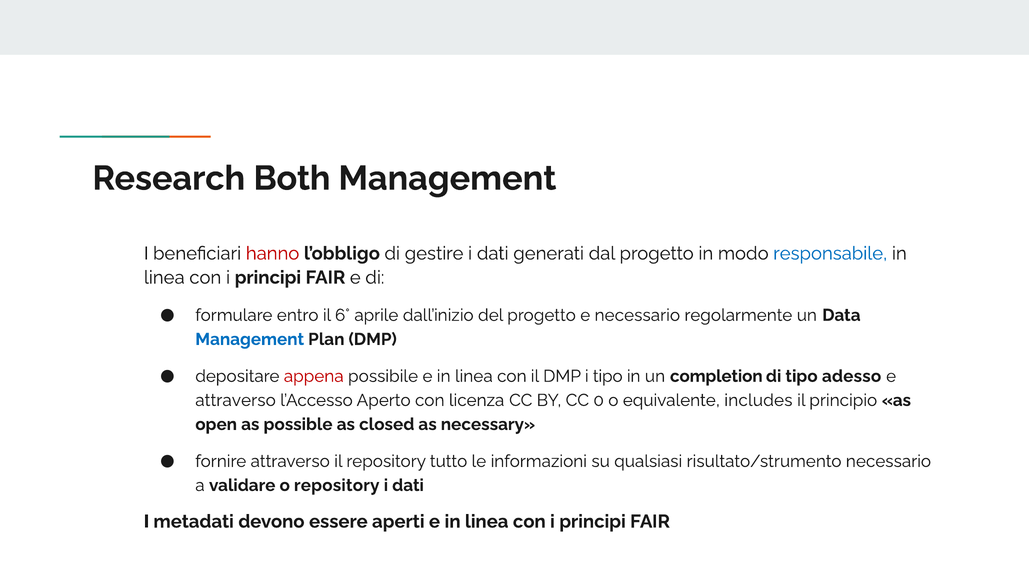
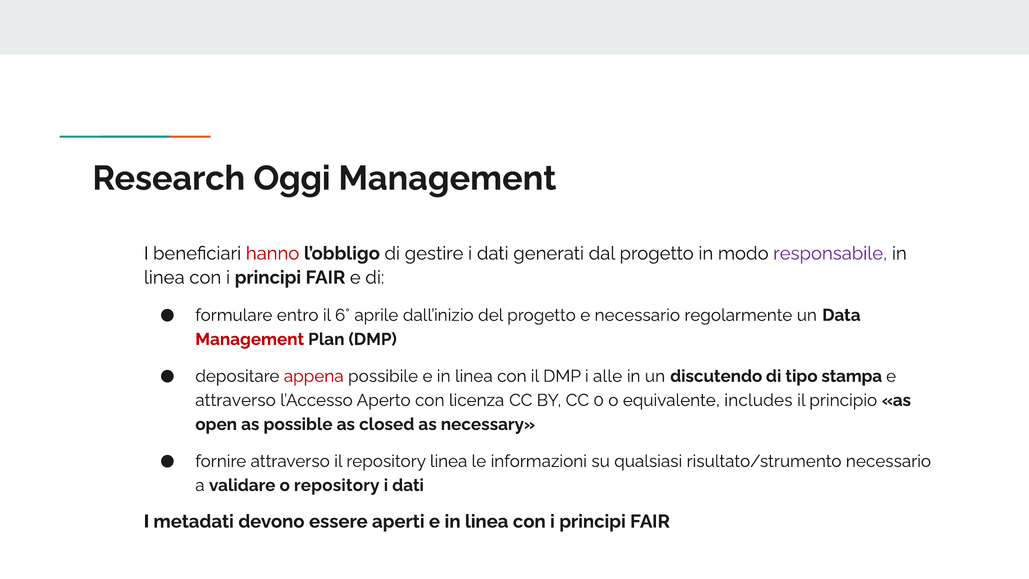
Both: Both -> Oggi
responsabile colour: blue -> purple
Management at (250, 339) colour: blue -> red
i tipo: tipo -> alle
completion: completion -> discutendo
adesso: adesso -> stampa
repository tutto: tutto -> linea
